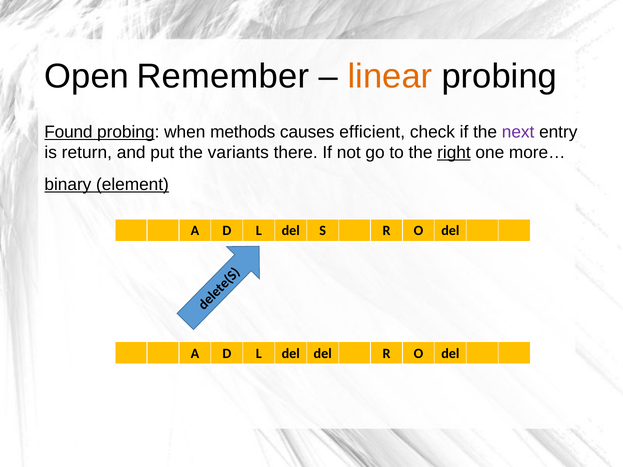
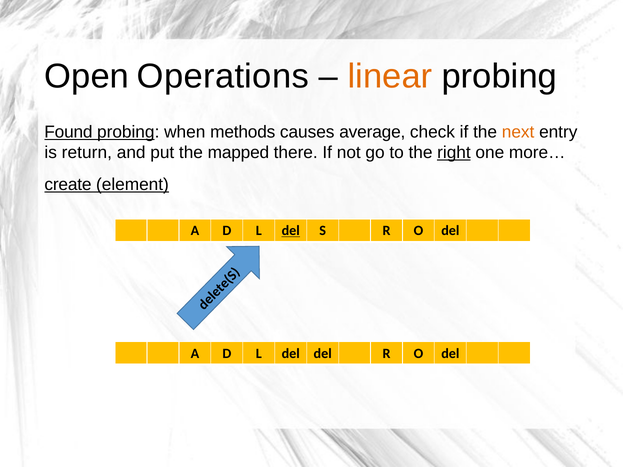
Remember: Remember -> Operations
efficient: efficient -> average
next colour: purple -> orange
variants: variants -> mapped
binary: binary -> create
del at (291, 231) underline: none -> present
